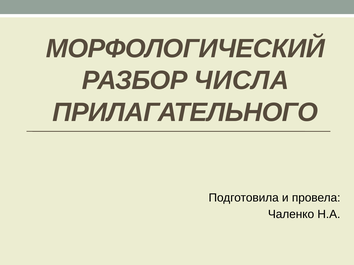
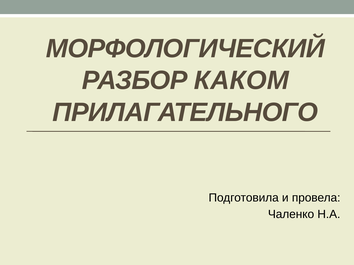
ЧИСЛА: ЧИСЛА -> КАКОМ
